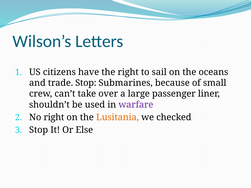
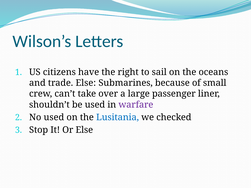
trade Stop: Stop -> Else
No right: right -> used
Lusitania colour: orange -> blue
